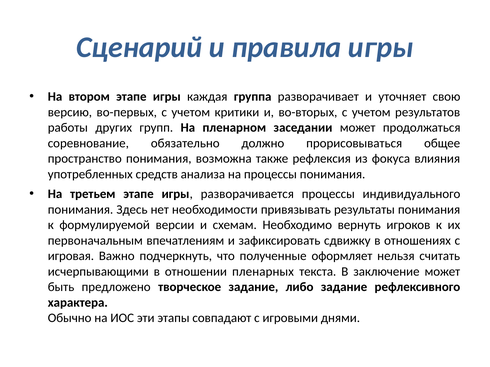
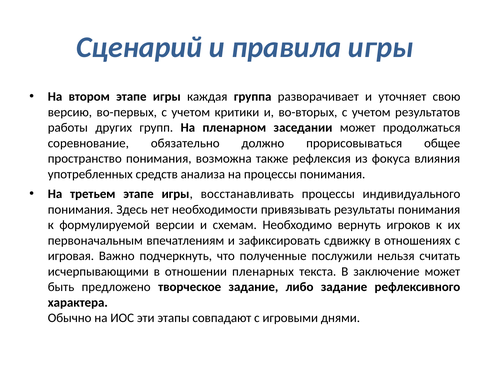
разворачивается: разворачивается -> восстанавливать
оформляет: оформляет -> послужили
